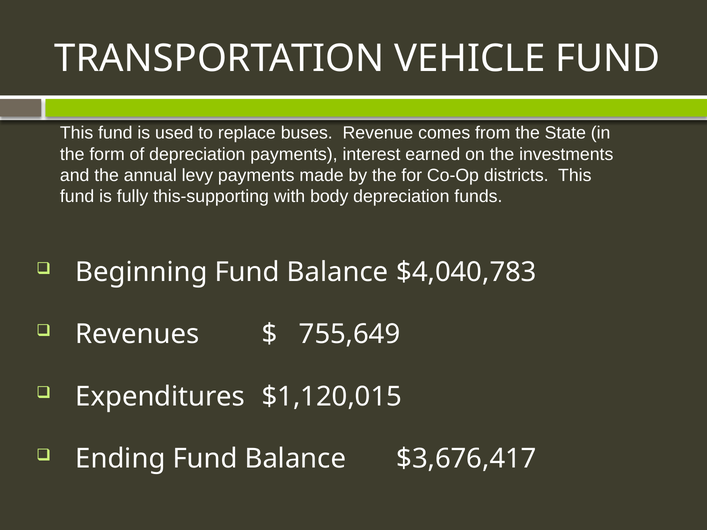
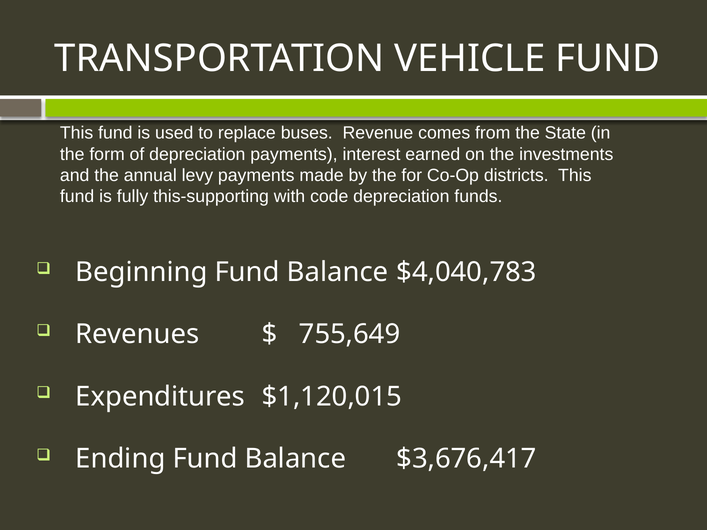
body: body -> code
